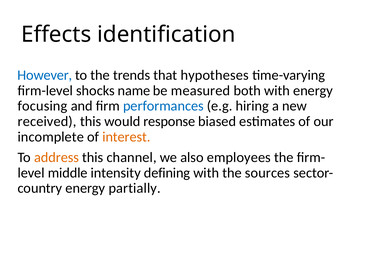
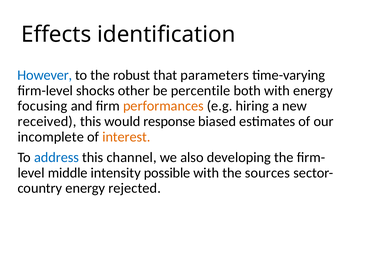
trends: trends -> robust
hypotheses: hypotheses -> parameters
name: name -> other
measured: measured -> percentile
performances colour: blue -> orange
address colour: orange -> blue
employees: employees -> developing
defining: defining -> possible
partially: partially -> rejected
